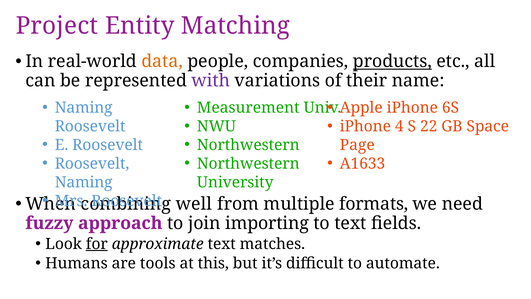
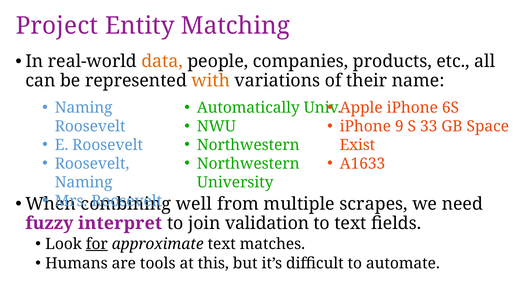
products underline: present -> none
with colour: purple -> orange
Measurement: Measurement -> Automatically
4: 4 -> 9
22: 22 -> 33
Page: Page -> Exist
formats: formats -> scrapes
approach: approach -> interpret
importing: importing -> validation
